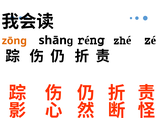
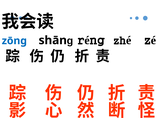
zōng colour: orange -> blue
